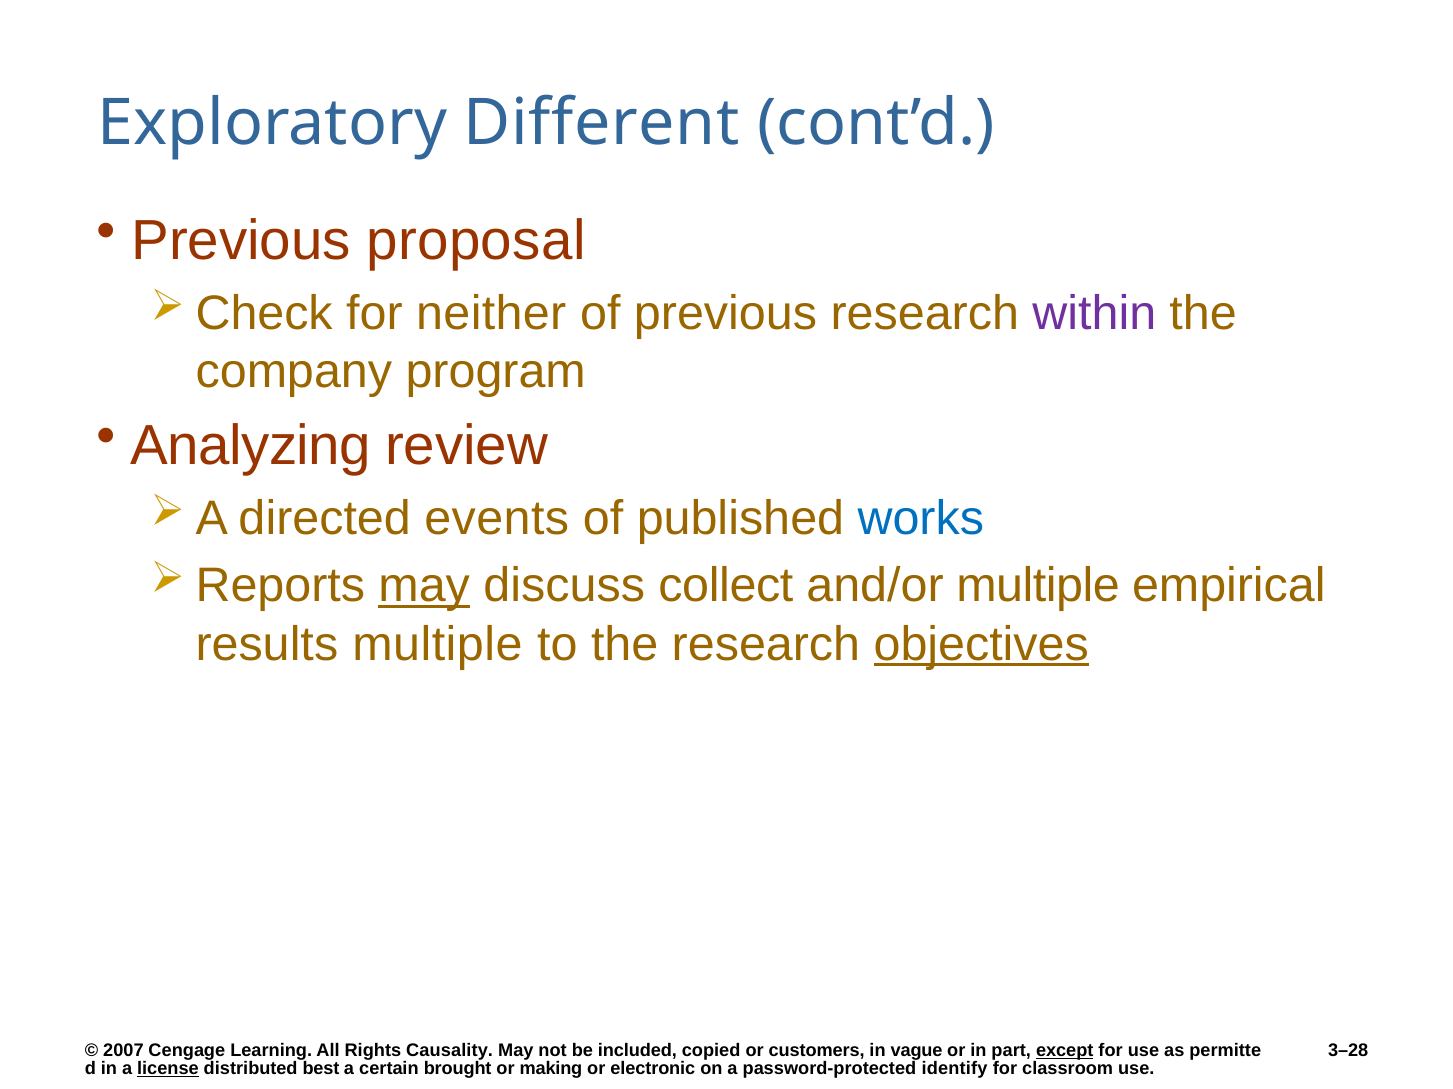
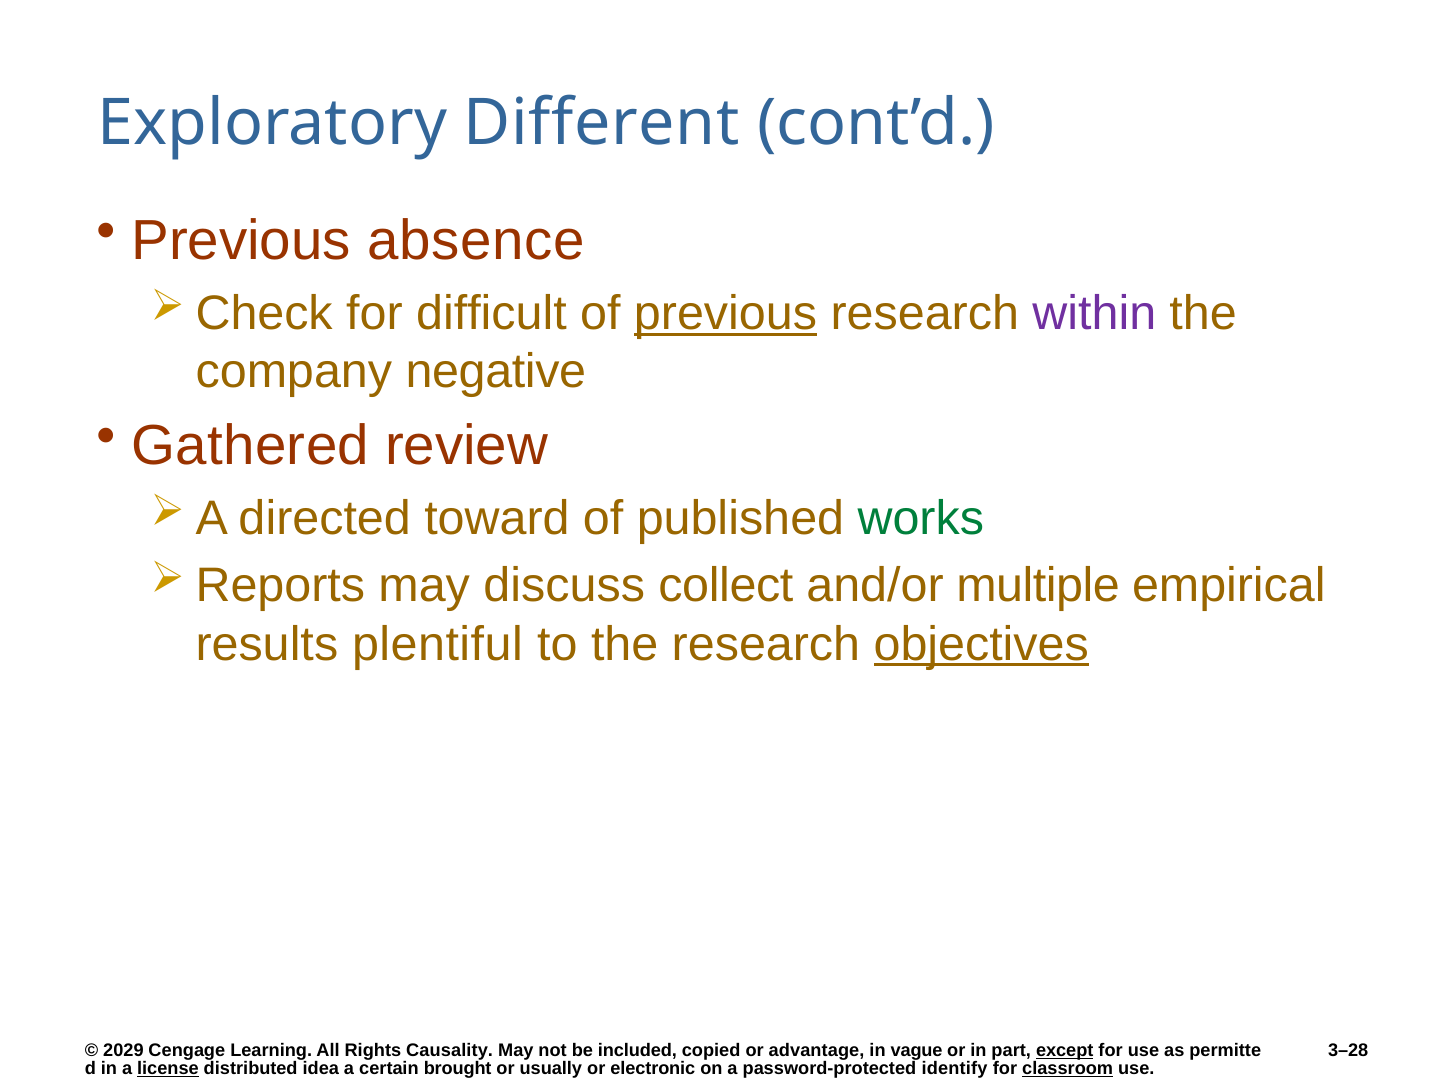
proposal: proposal -> absence
neither: neither -> difficult
previous at (725, 314) underline: none -> present
program: program -> negative
Analyzing: Analyzing -> Gathered
events: events -> toward
works colour: blue -> green
may at (424, 586) underline: present -> none
results multiple: multiple -> plentiful
2007: 2007 -> 2029
customers: customers -> advantage
best: best -> idea
making: making -> usually
classroom underline: none -> present
